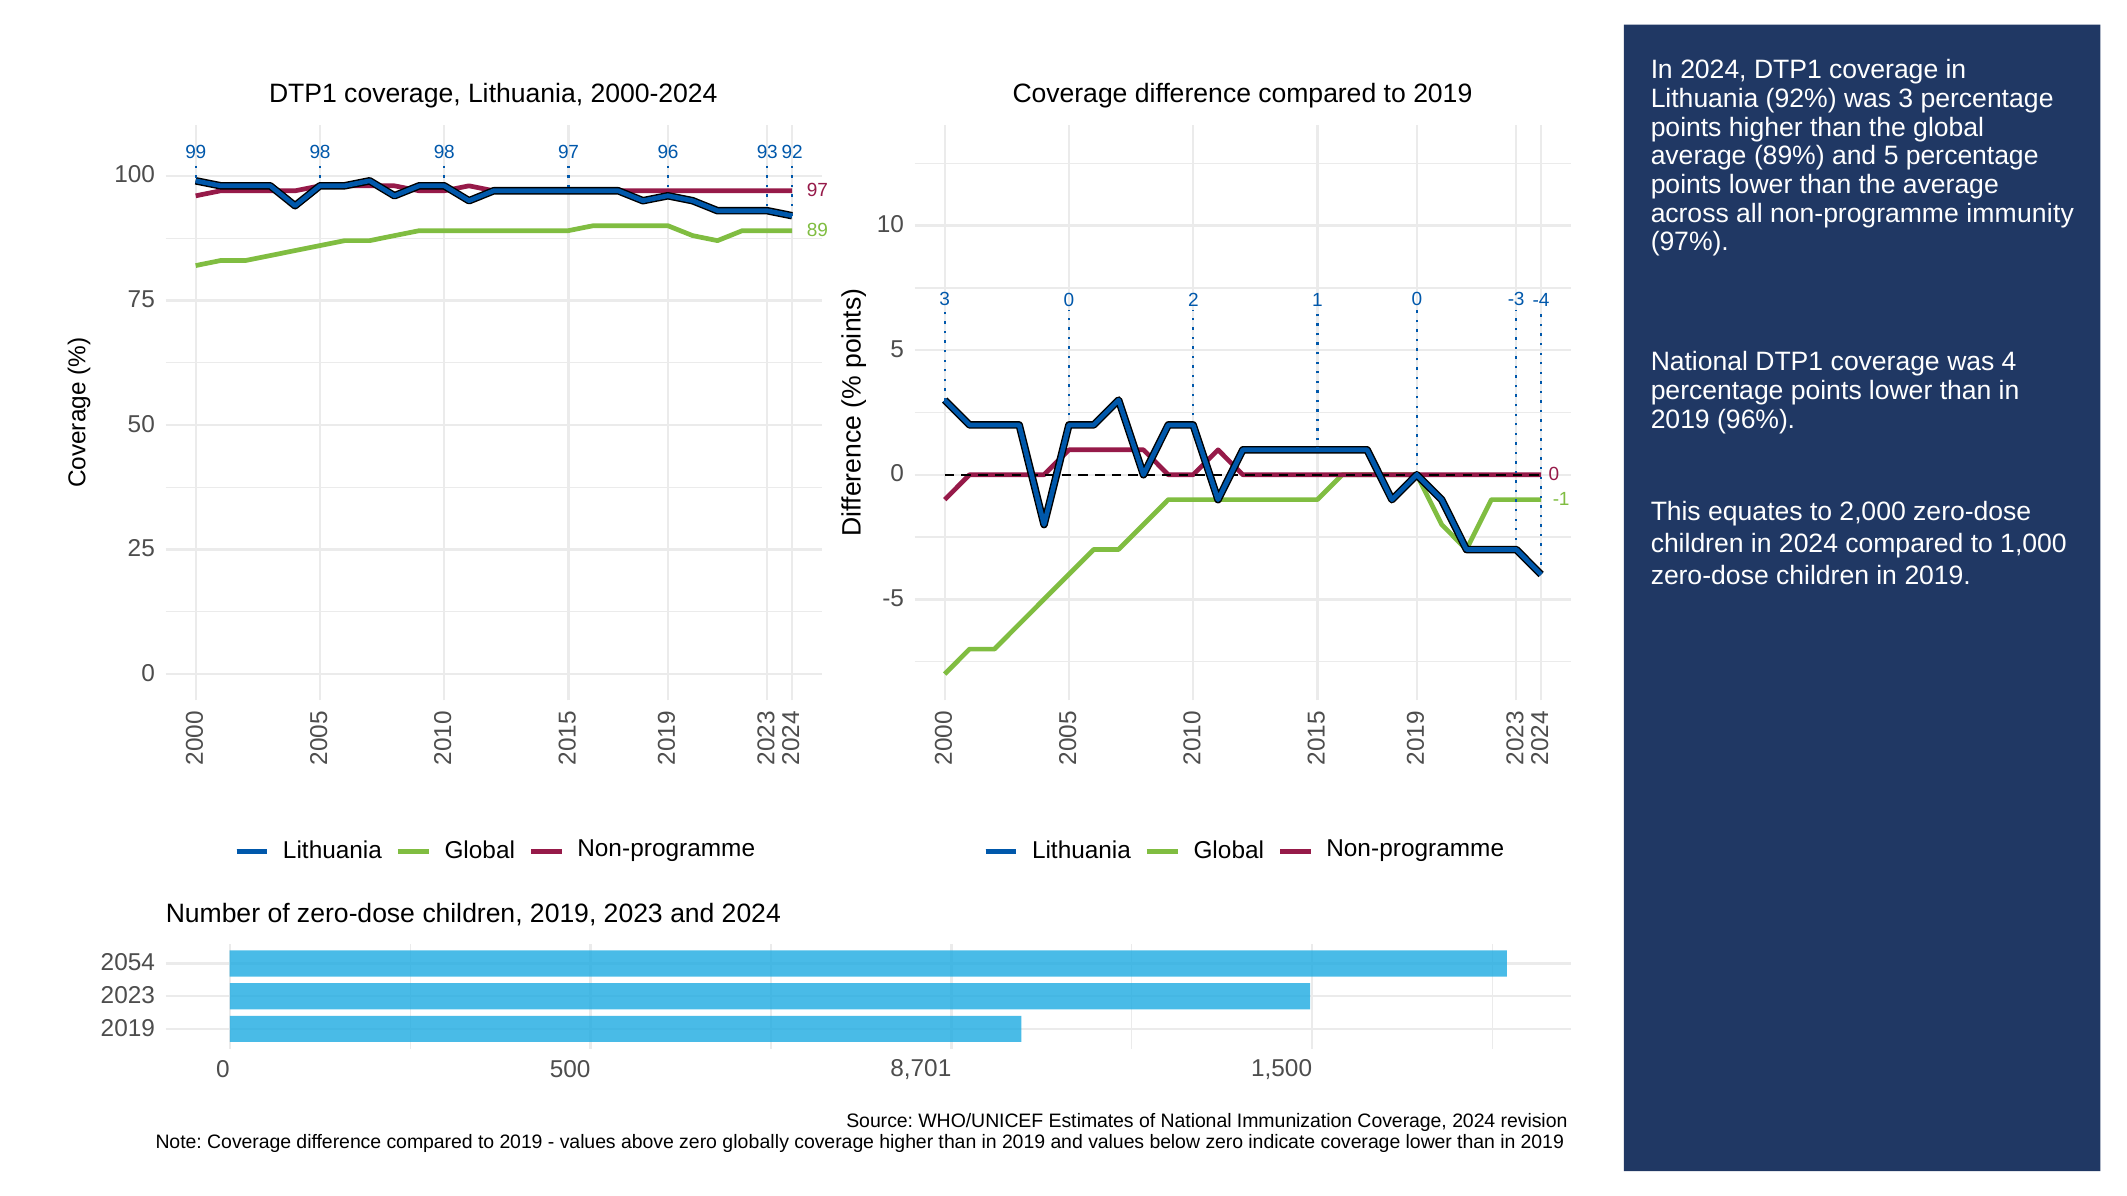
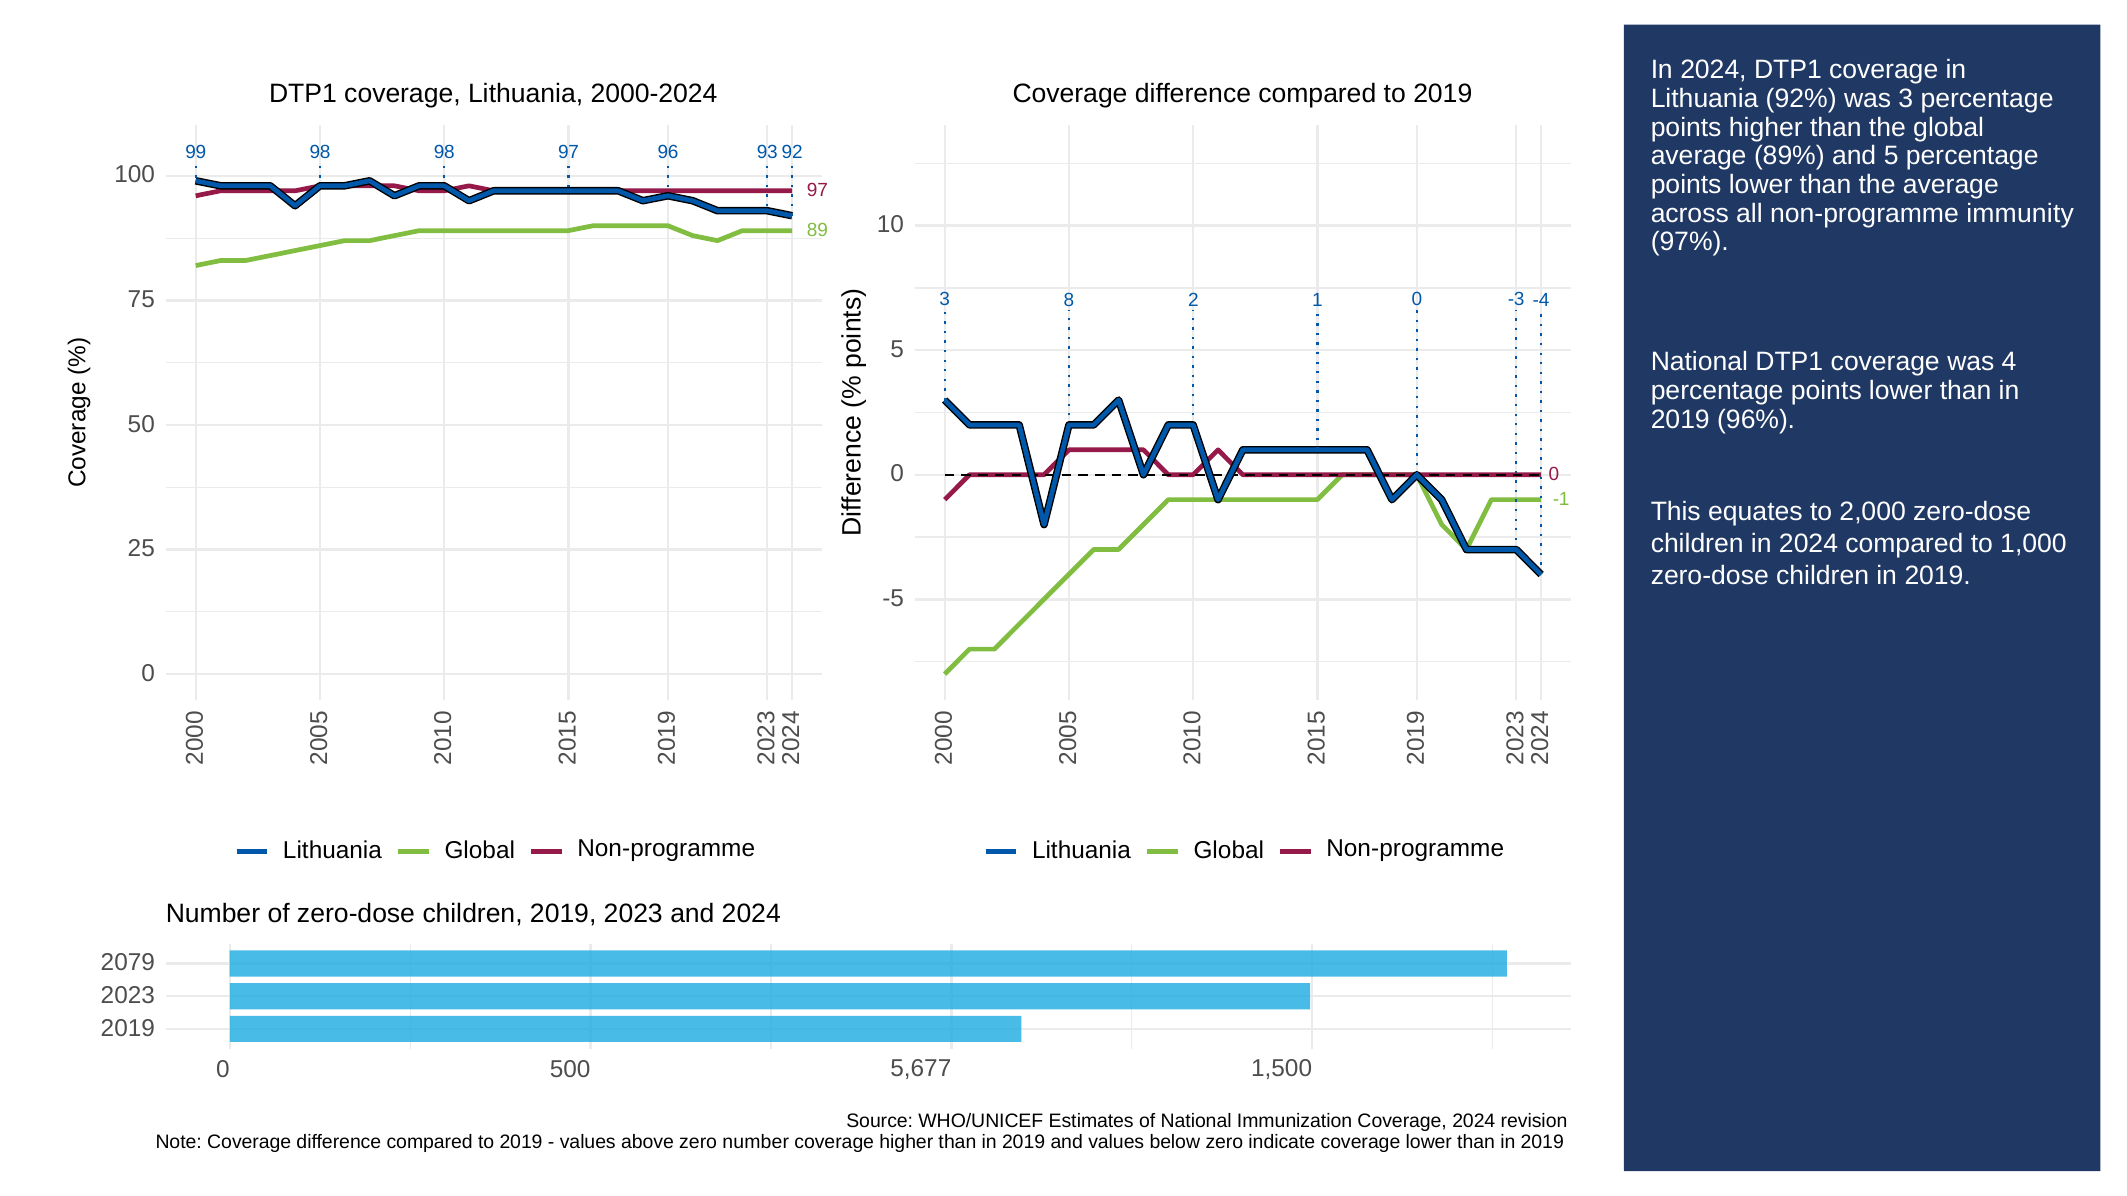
3 0: 0 -> 8
2054: 2054 -> 2079
8,701: 8,701 -> 5,677
zero globally: globally -> number
